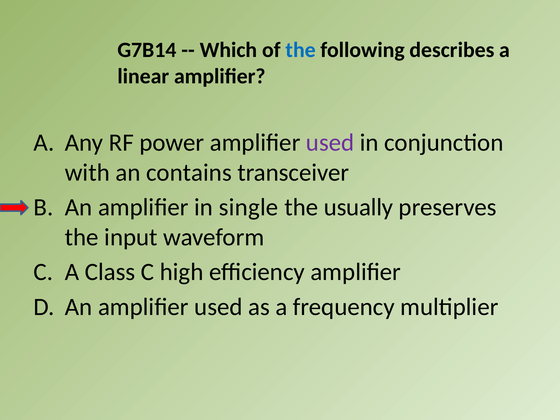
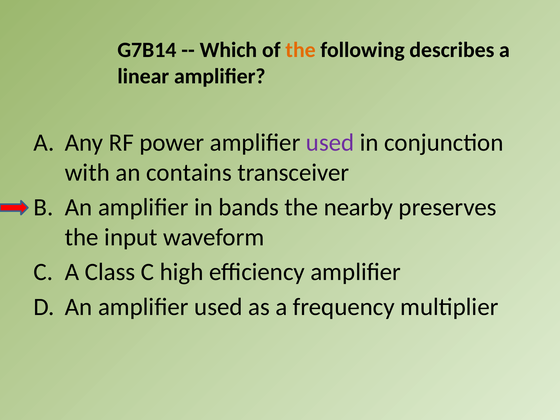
the at (301, 50) colour: blue -> orange
single: single -> bands
usually: usually -> nearby
